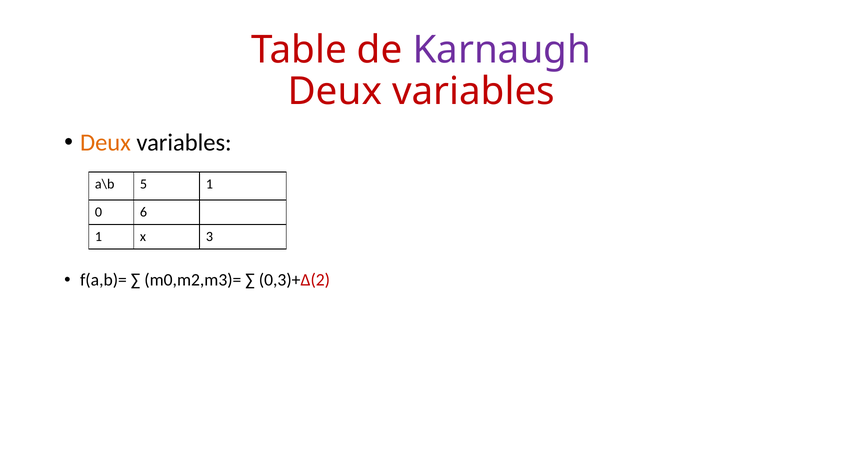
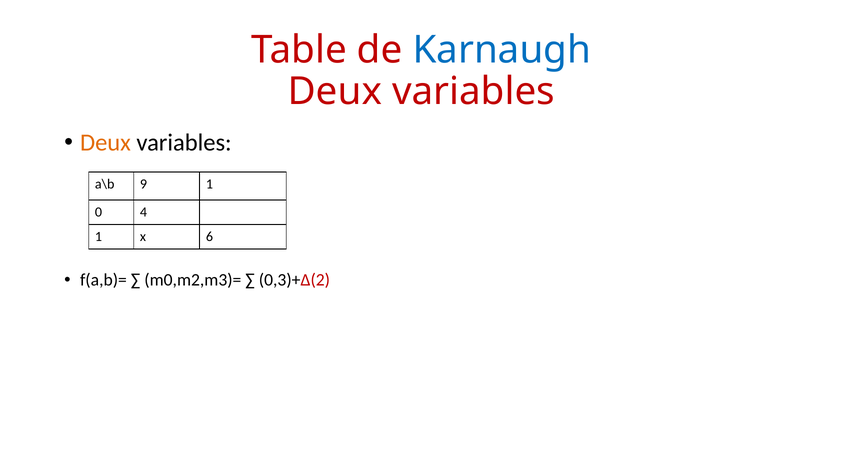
Karnaugh colour: purple -> blue
5: 5 -> 9
6: 6 -> 4
3: 3 -> 6
